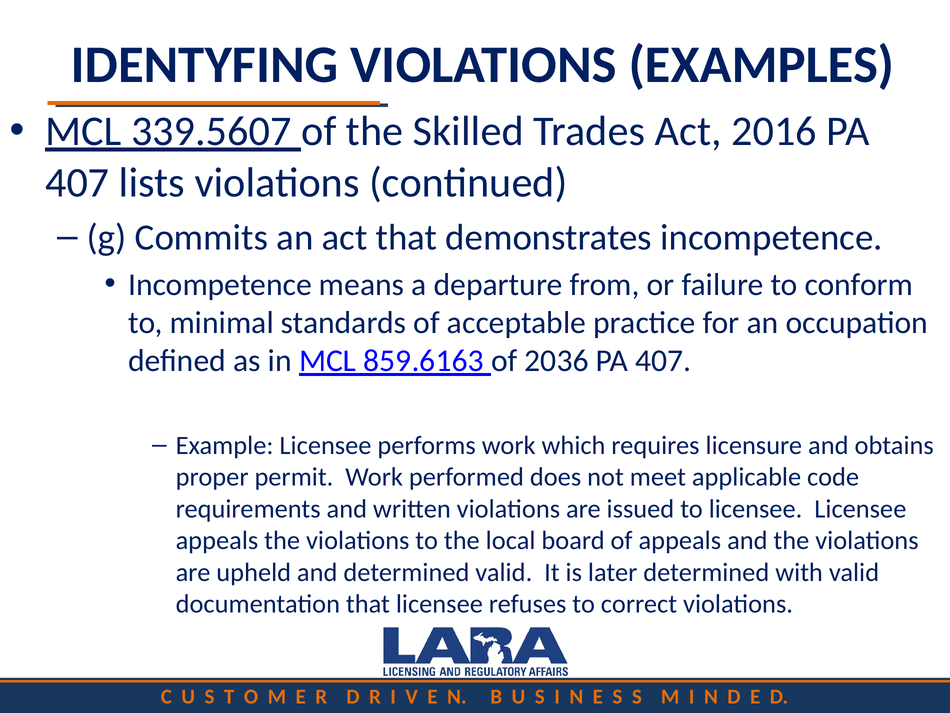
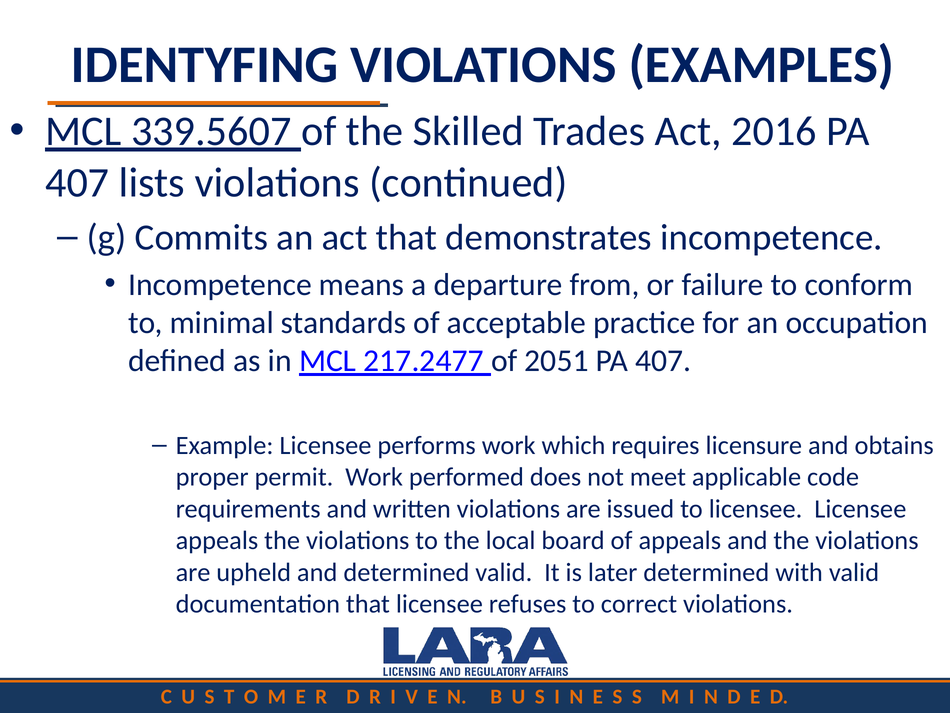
859.6163: 859.6163 -> 217.2477
2036: 2036 -> 2051
